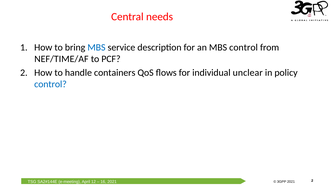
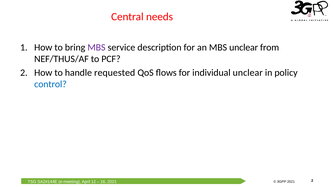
MBS at (96, 47) colour: blue -> purple
MBS control: control -> unclear
NEF/TIME/AF: NEF/TIME/AF -> NEF/THUS/AF
containers: containers -> requested
